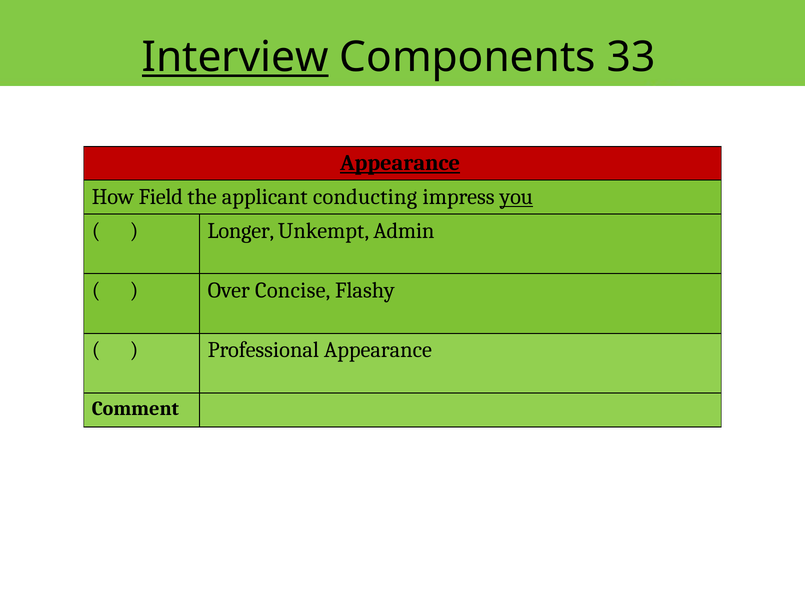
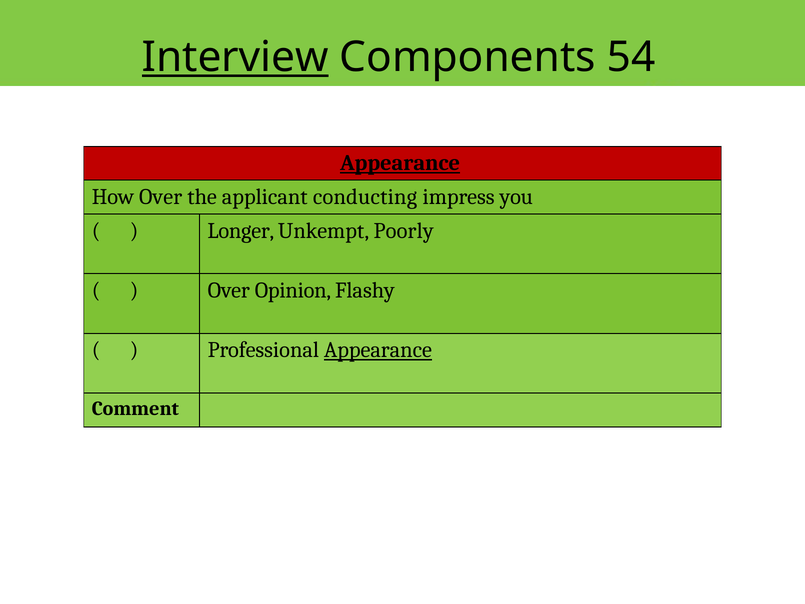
33: 33 -> 54
How Field: Field -> Over
you underline: present -> none
Admin: Admin -> Poorly
Concise: Concise -> Opinion
Appearance at (378, 350) underline: none -> present
